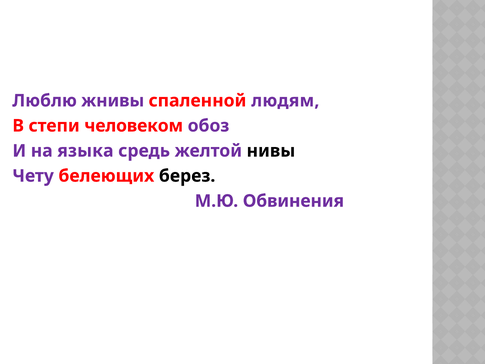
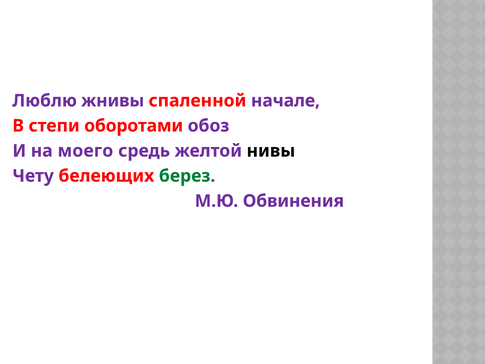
людям: людям -> начале
человеком: человеком -> оборотами
языка: языка -> моего
берез colour: black -> green
